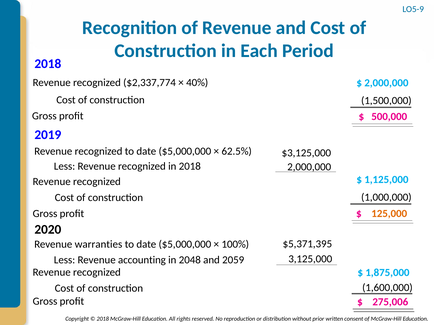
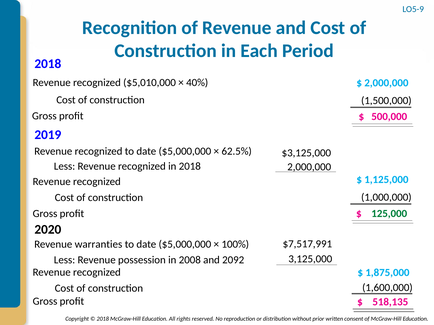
$2,337,774: $2,337,774 -> $5,010,000
125,000 colour: orange -> green
$5,371,395: $5,371,395 -> $7,517,991
accounting: accounting -> possession
2048: 2048 -> 2008
2059: 2059 -> 2092
275,006: 275,006 -> 518,135
